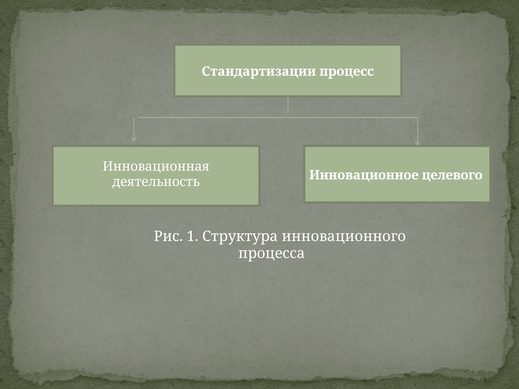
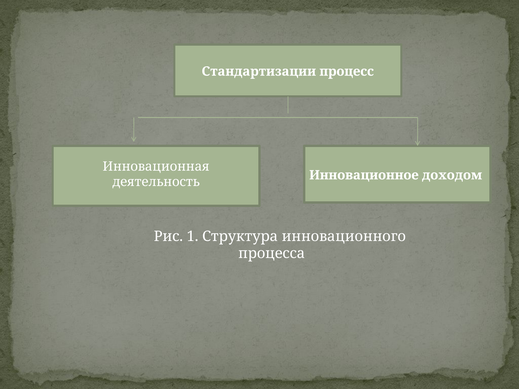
целевого: целевого -> доходом
